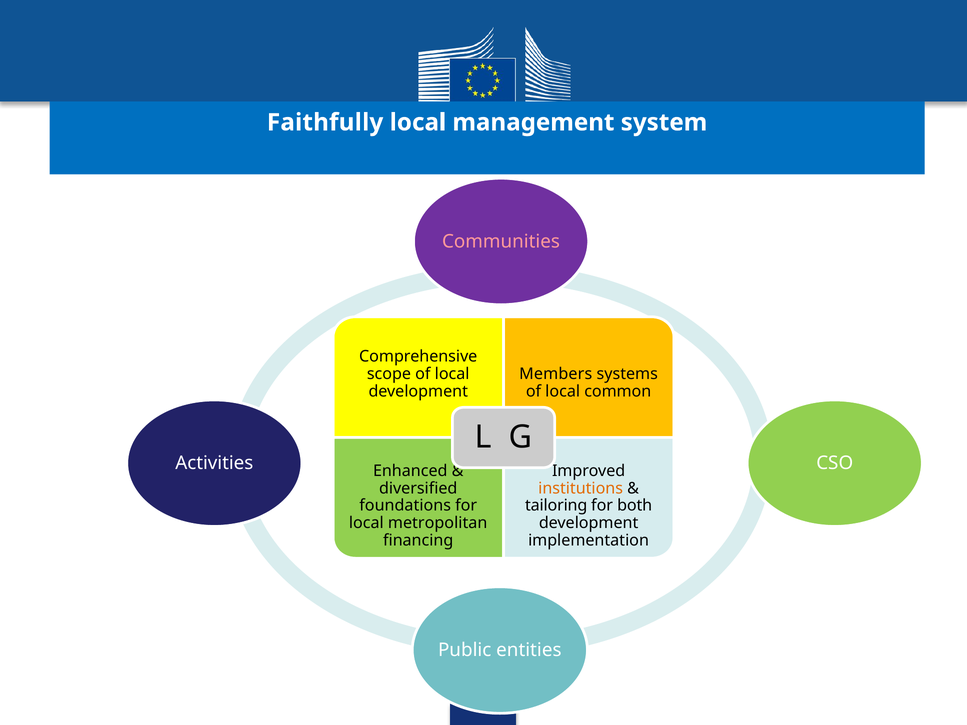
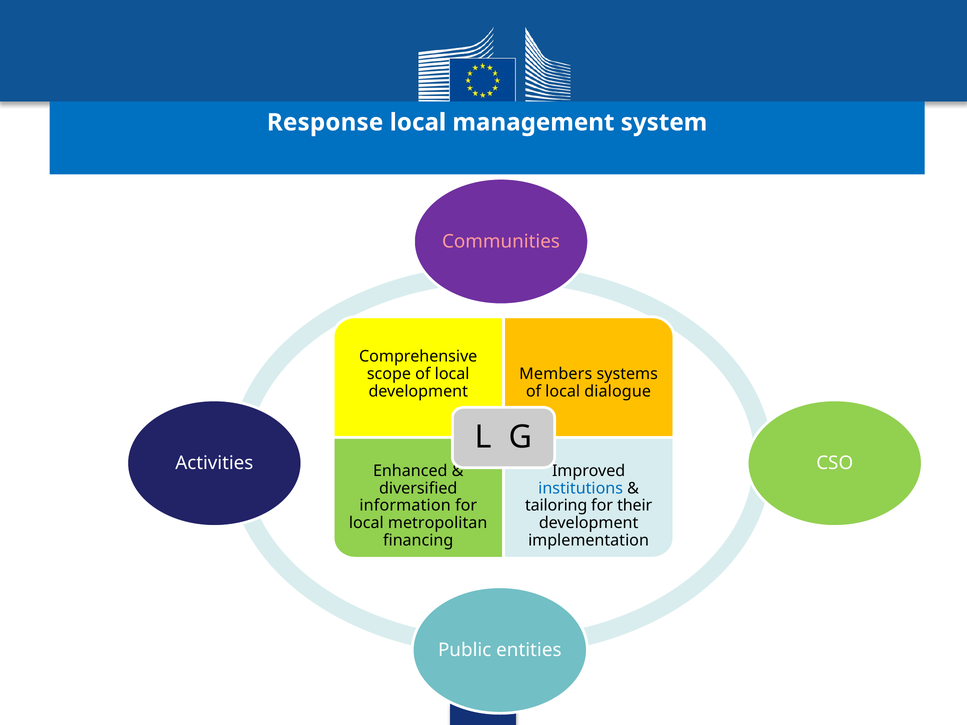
Faithfully: Faithfully -> Response
common: common -> dialogue
institutions colour: orange -> blue
foundations: foundations -> information
both: both -> their
